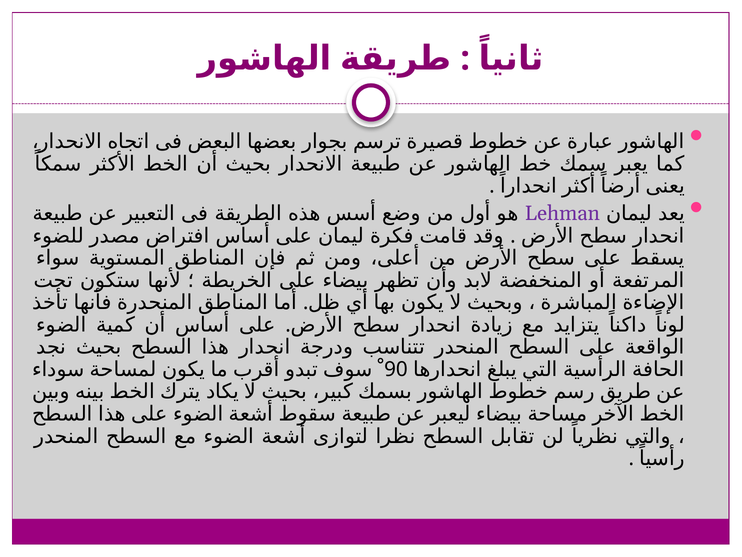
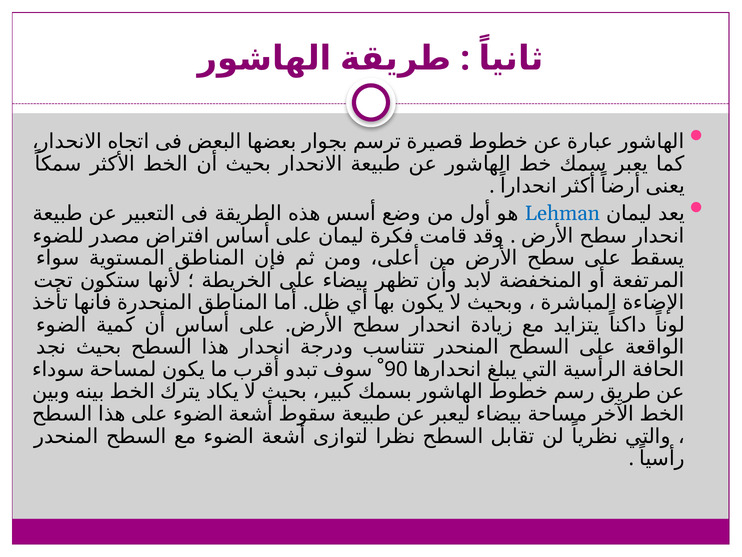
Lehman colour: purple -> blue
